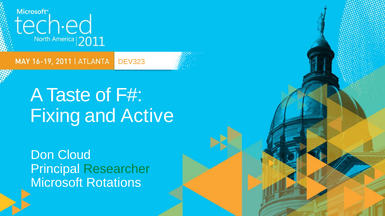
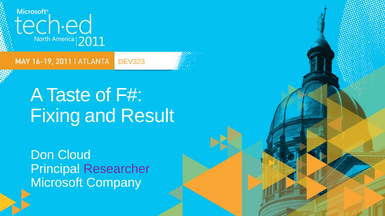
Active: Active -> Result
Researcher colour: green -> purple
Rotations: Rotations -> Company
